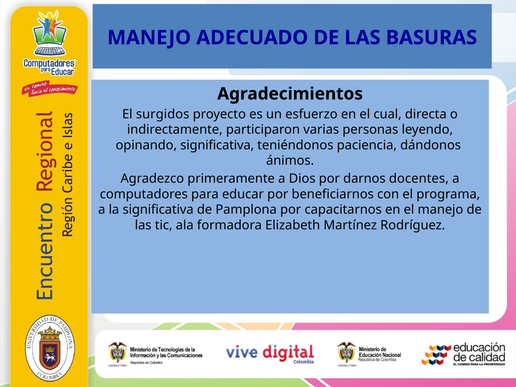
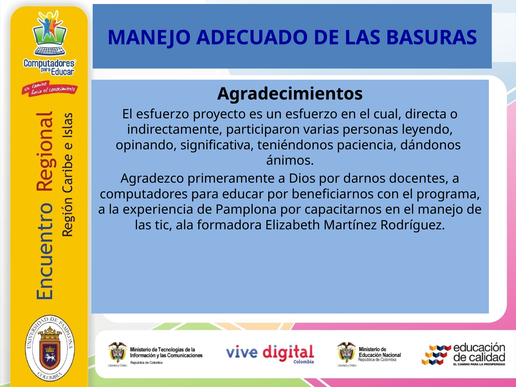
El surgidos: surgidos -> esfuerzo
la significativa: significativa -> experiencia
